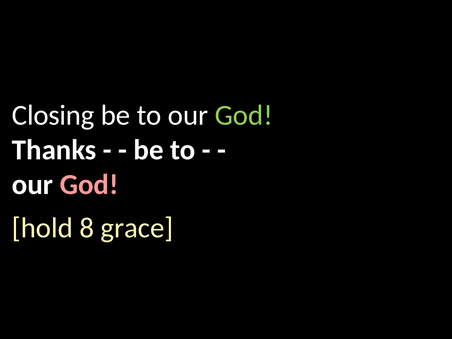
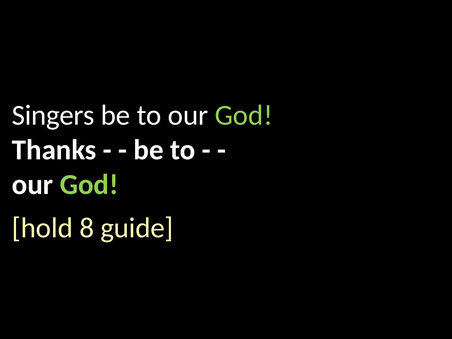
Closing: Closing -> Singers
God at (89, 184) colour: pink -> light green
grace: grace -> guide
